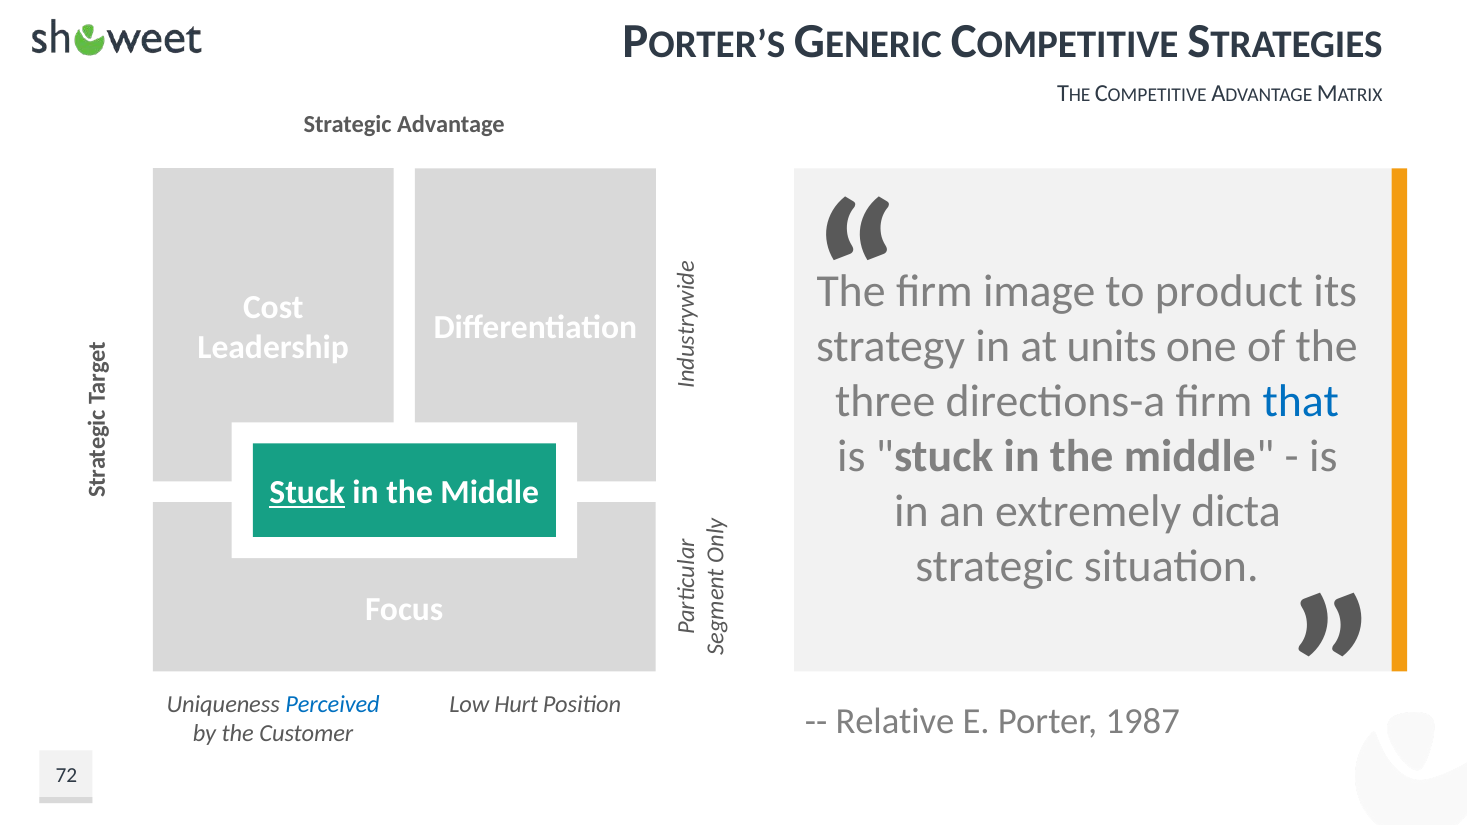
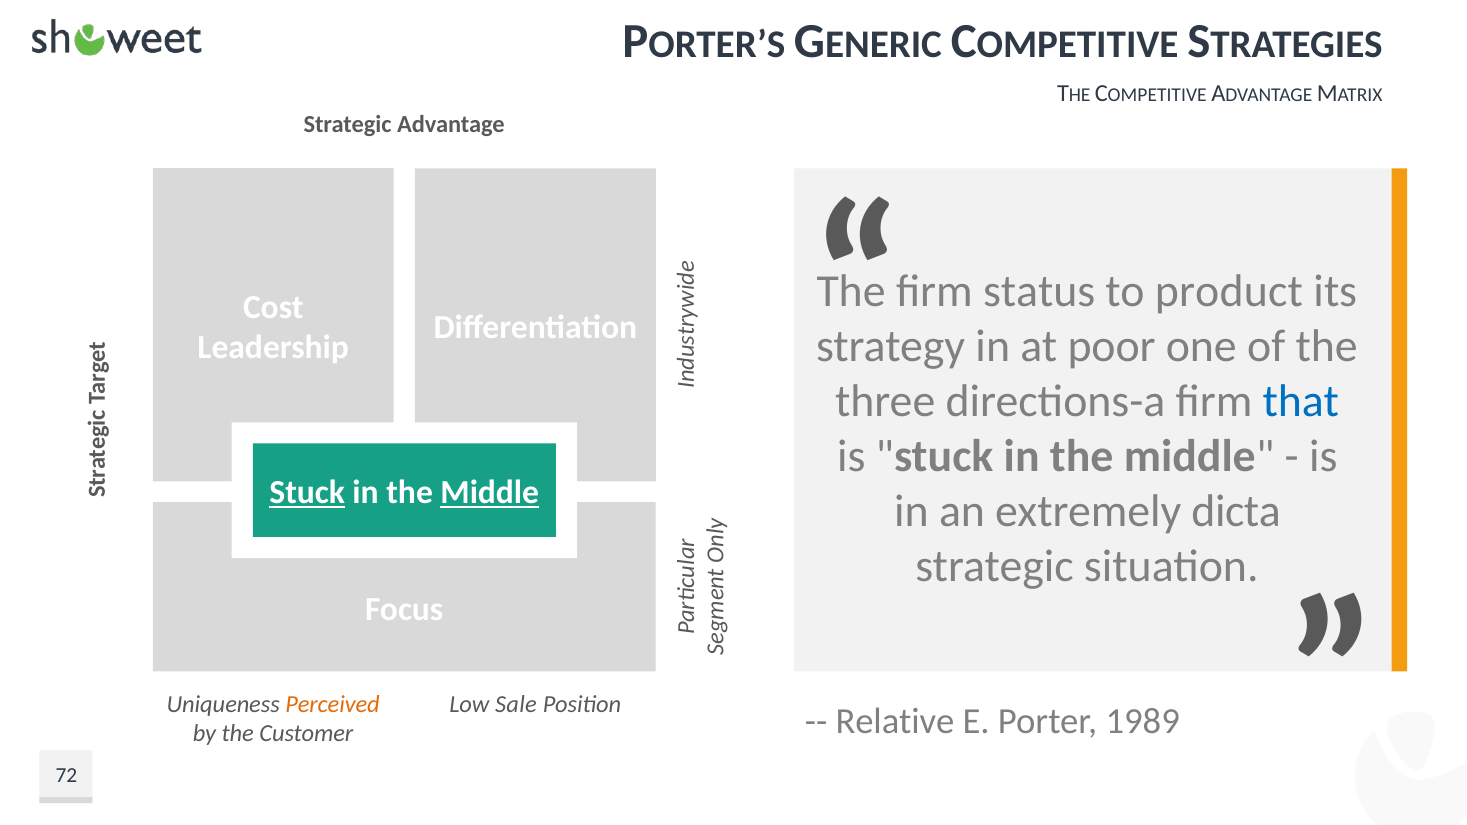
image: image -> status
units: units -> poor
Middle at (490, 493) underline: none -> present
Hurt: Hurt -> Sale
Perceived colour: blue -> orange
1987: 1987 -> 1989
